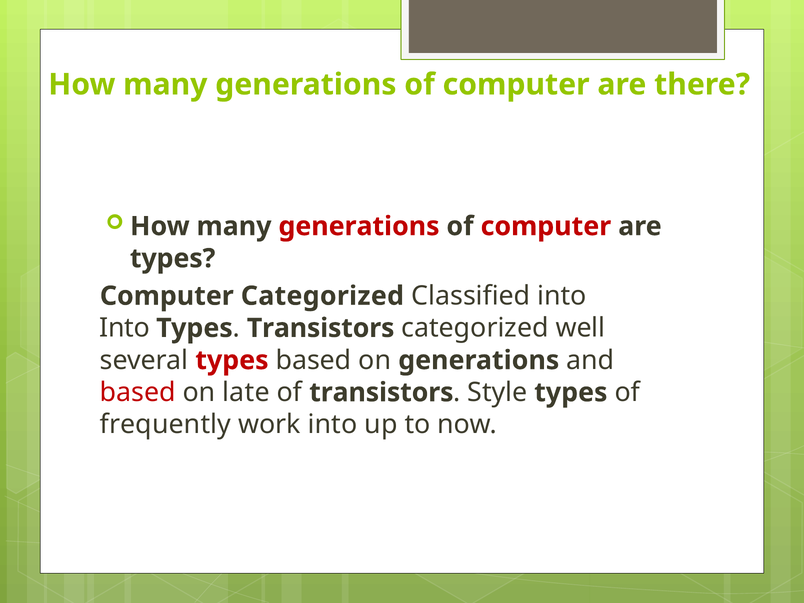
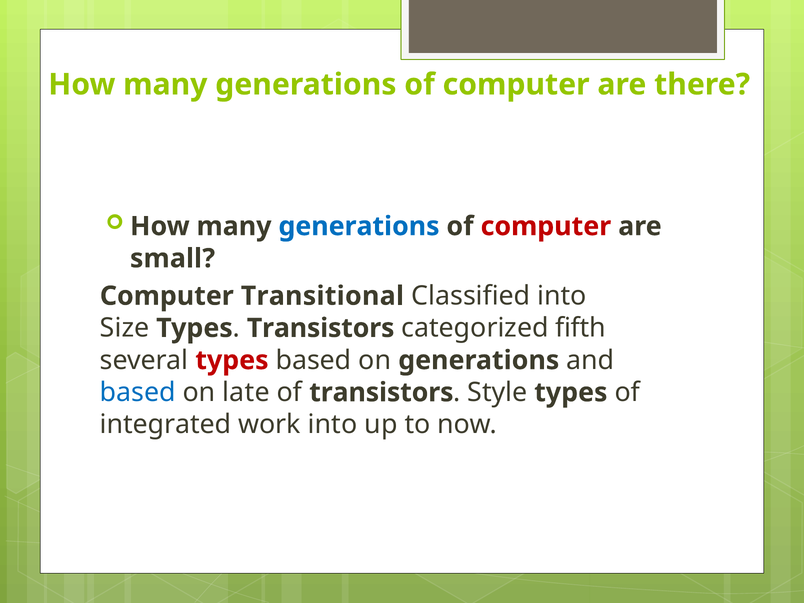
generations at (359, 226) colour: red -> blue
types at (173, 258): types -> small
Computer Categorized: Categorized -> Transitional
Into at (125, 328): Into -> Size
well: well -> fifth
based at (138, 392) colour: red -> blue
frequently: frequently -> integrated
